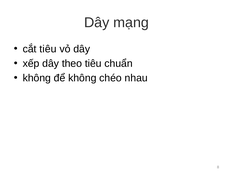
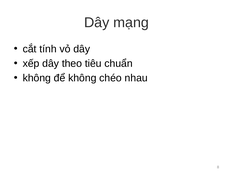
cắt tiêu: tiêu -> tính
